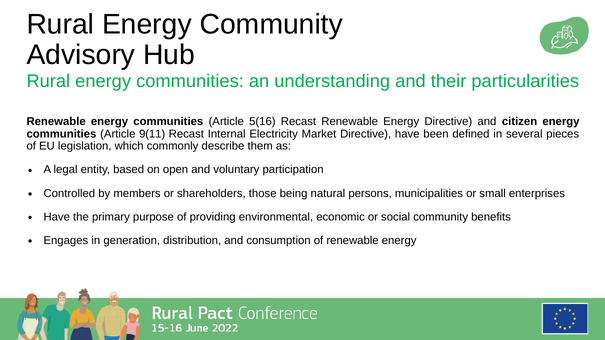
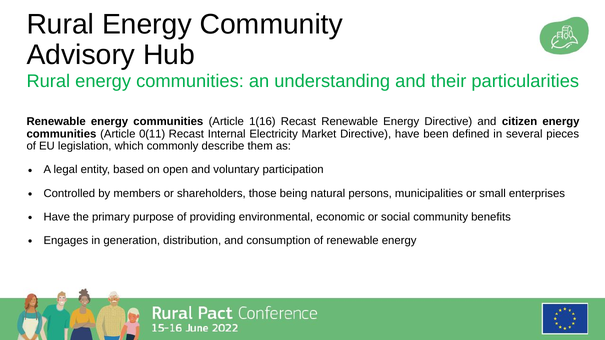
5(16: 5(16 -> 1(16
9(11: 9(11 -> 0(11
